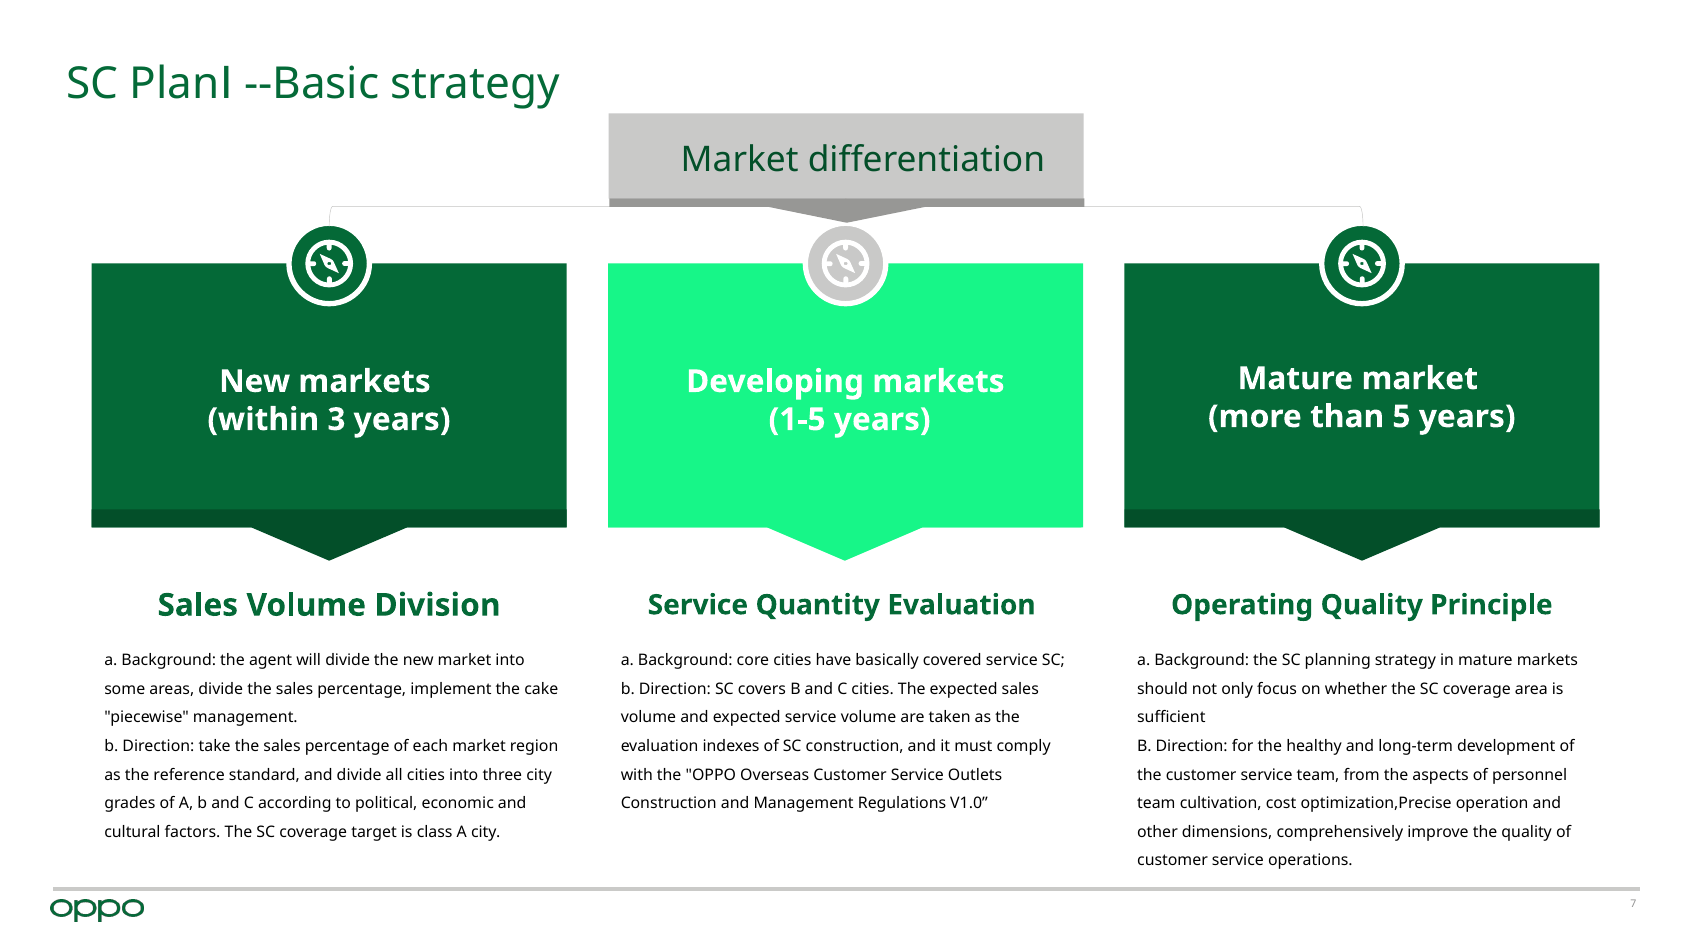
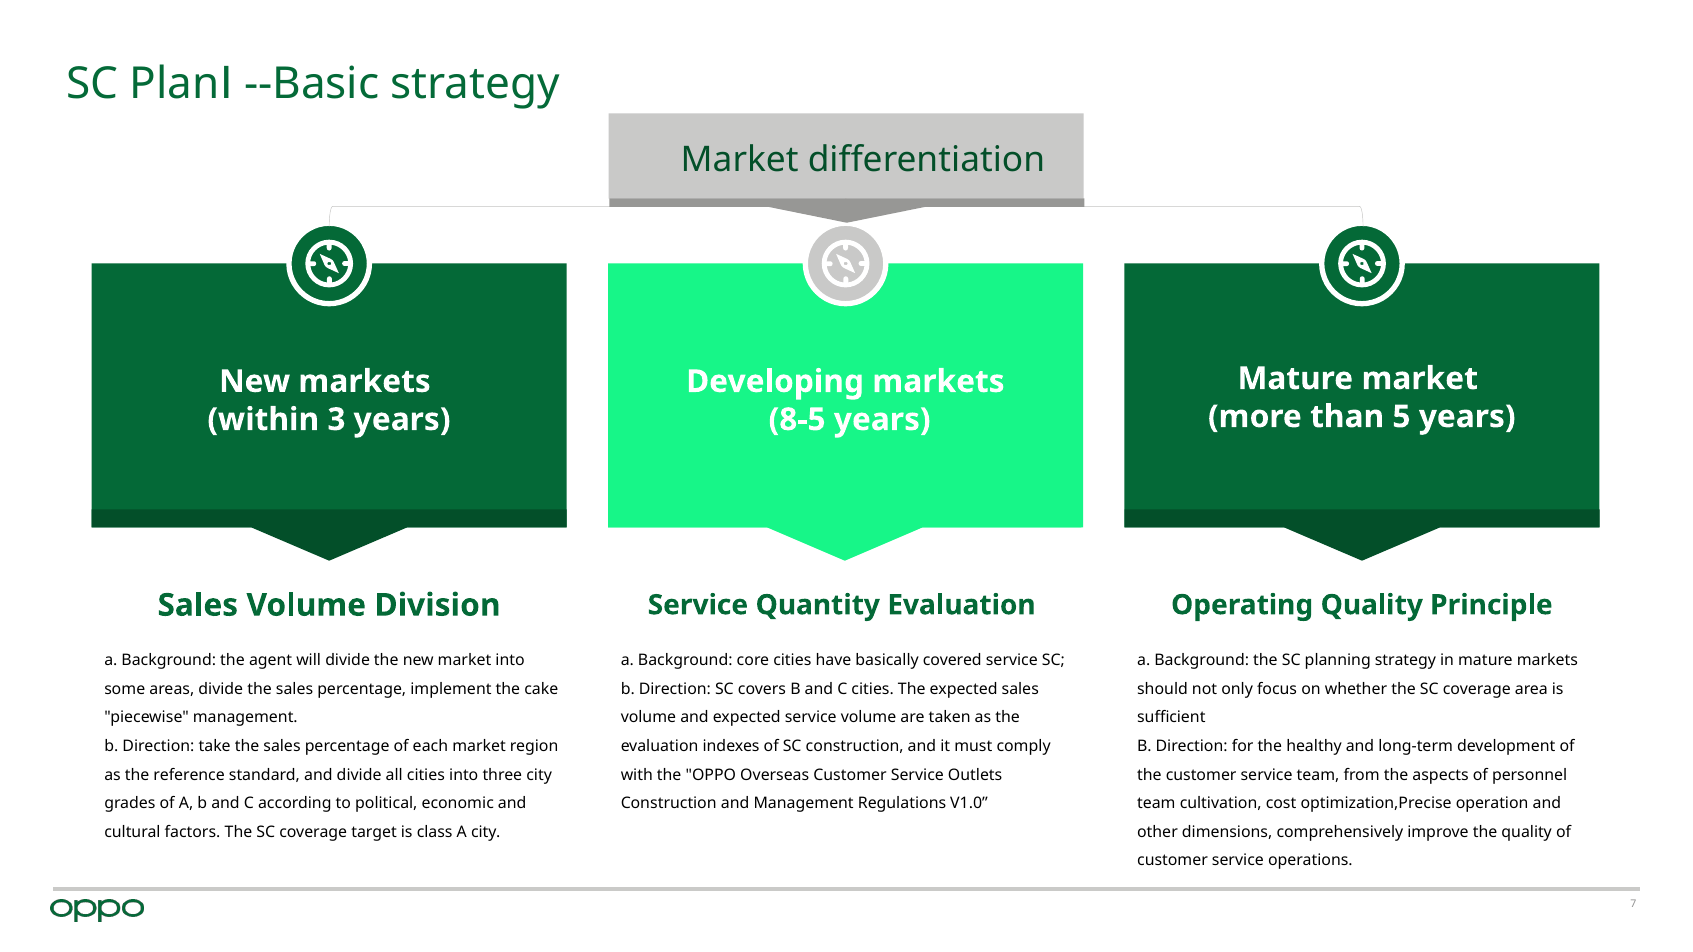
1-5: 1-5 -> 8-5
